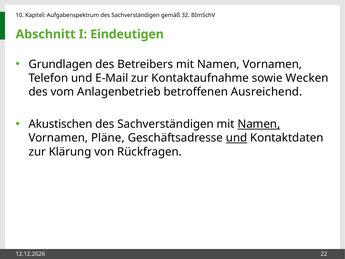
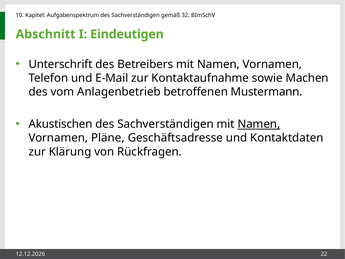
Grundlagen: Grundlagen -> Unterschrift
Wecken: Wecken -> Machen
Ausreichend: Ausreichend -> Mustermann
und at (237, 138) underline: present -> none
